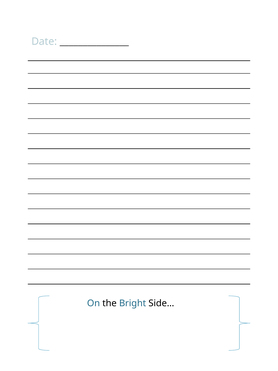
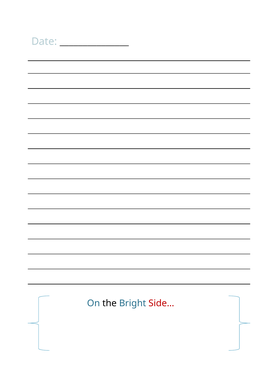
Side… colour: black -> red
